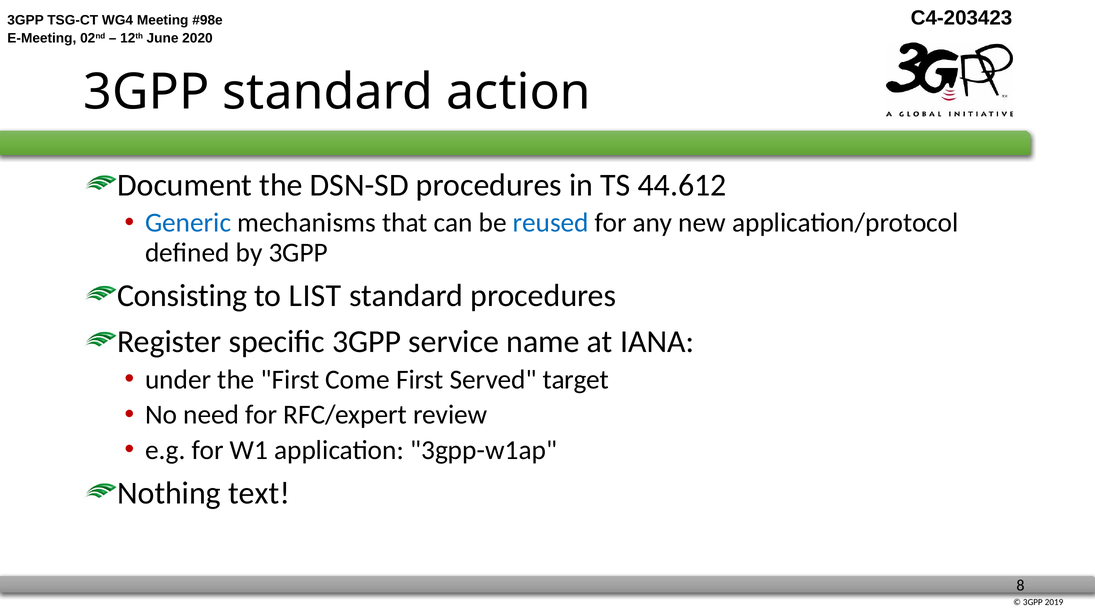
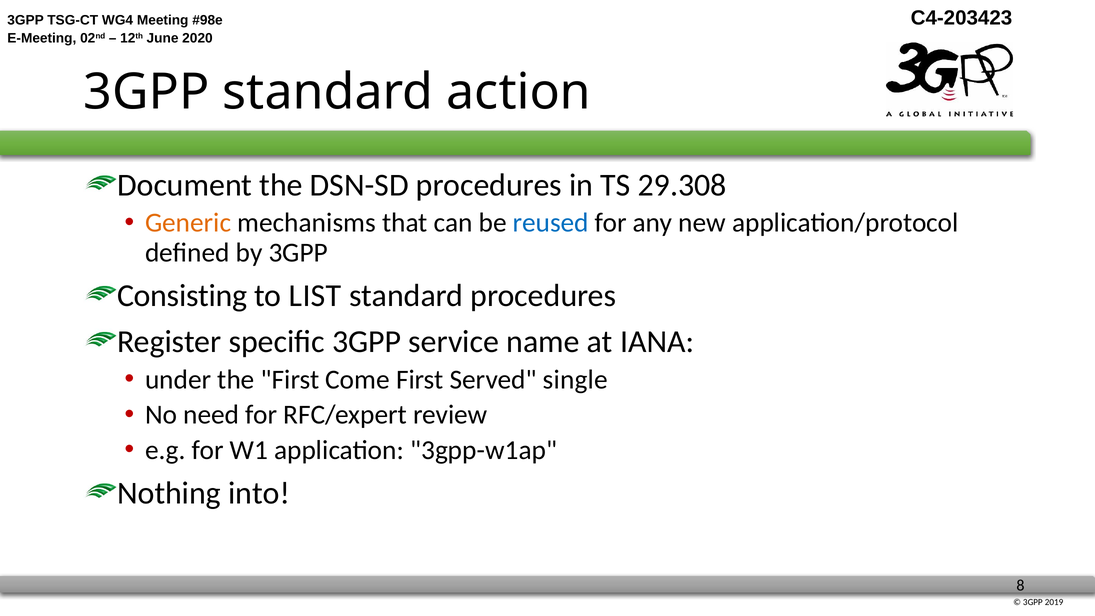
44.612: 44.612 -> 29.308
Generic colour: blue -> orange
target: target -> single
text: text -> into
